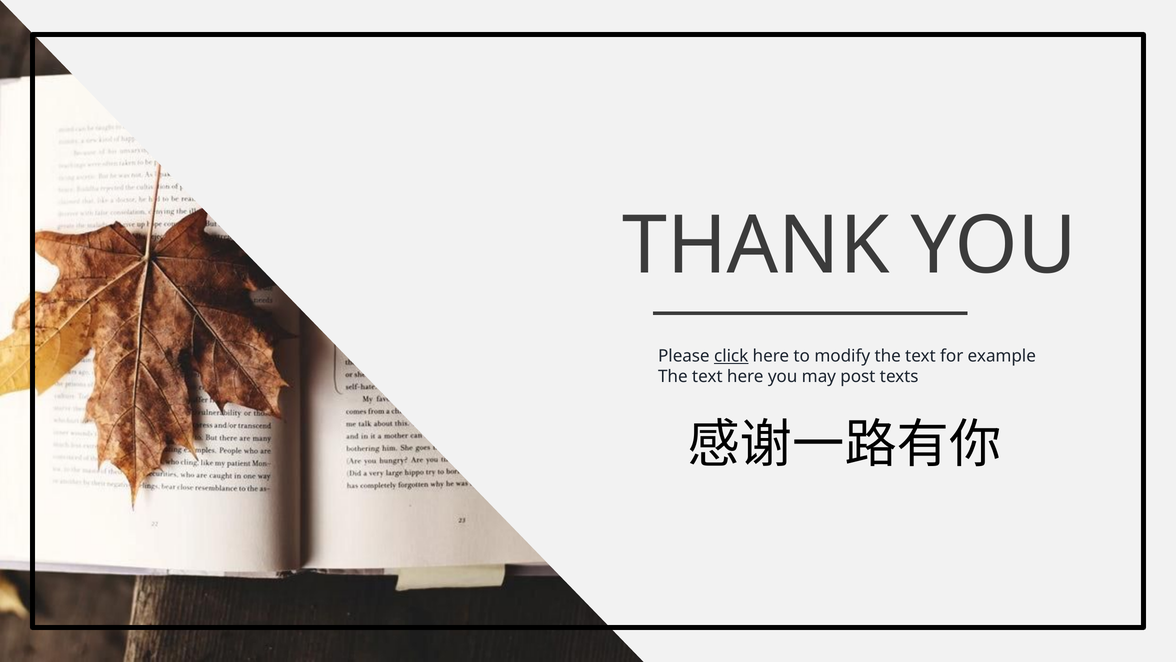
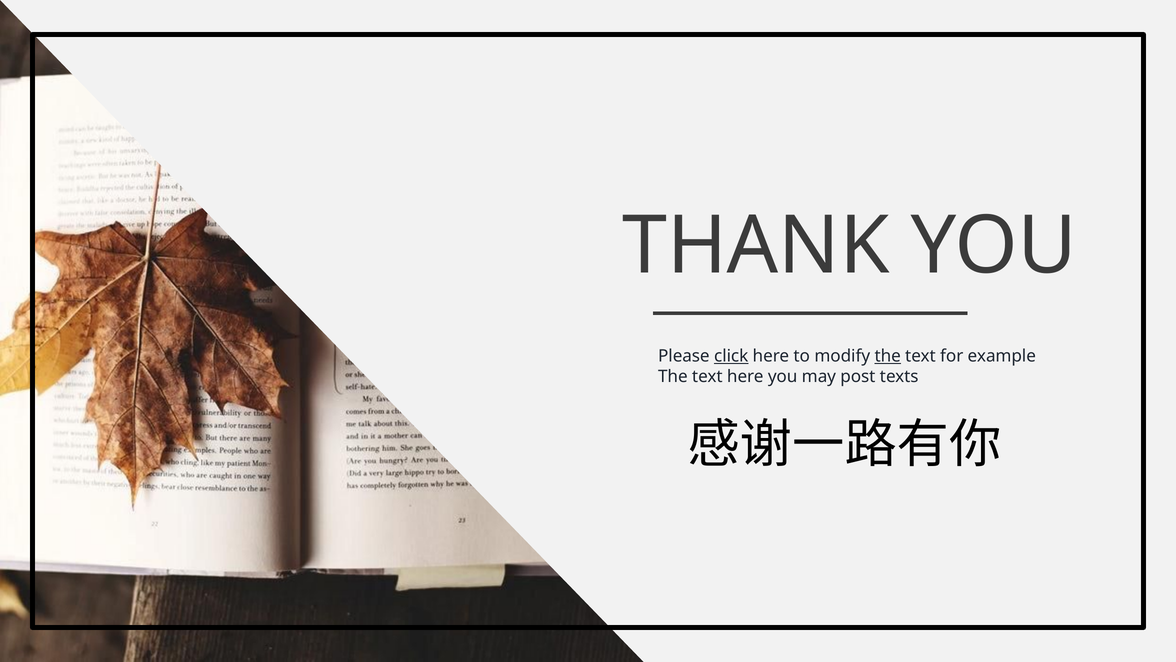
the at (888, 356) underline: none -> present
